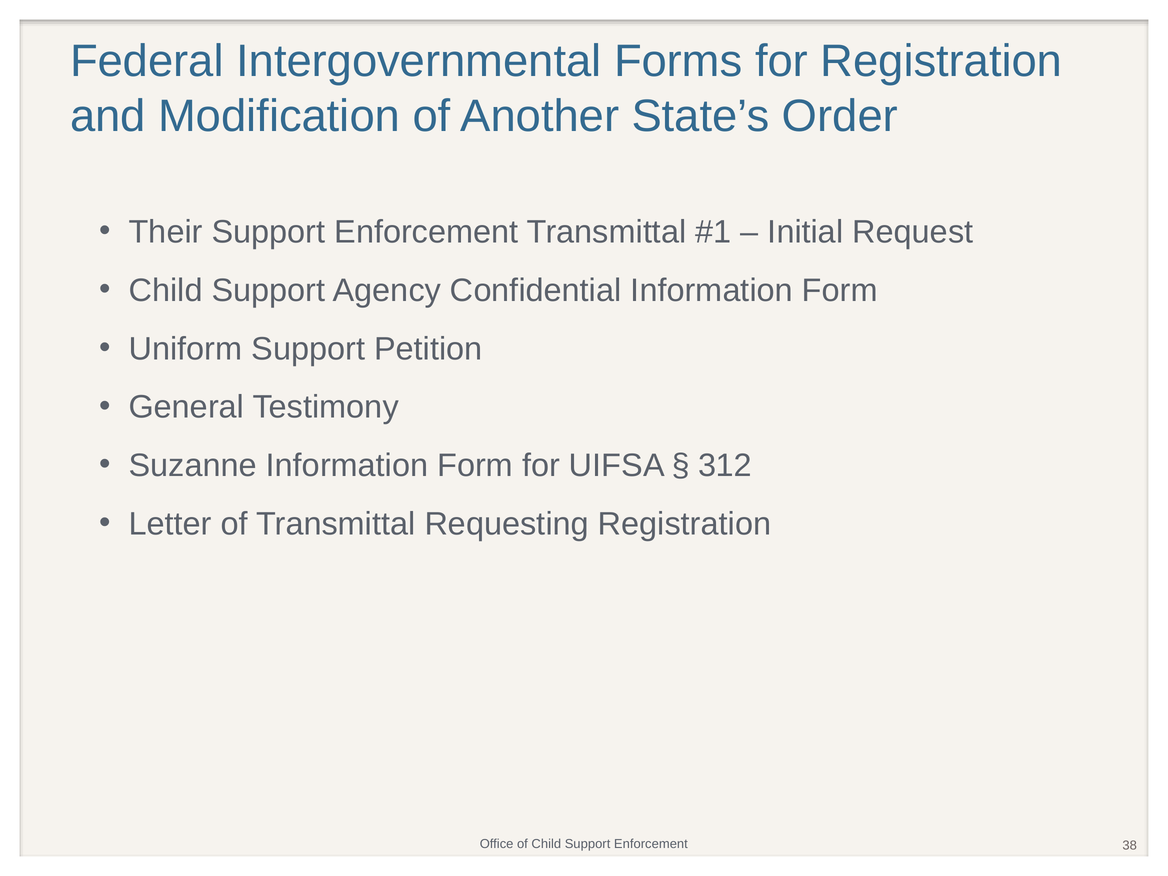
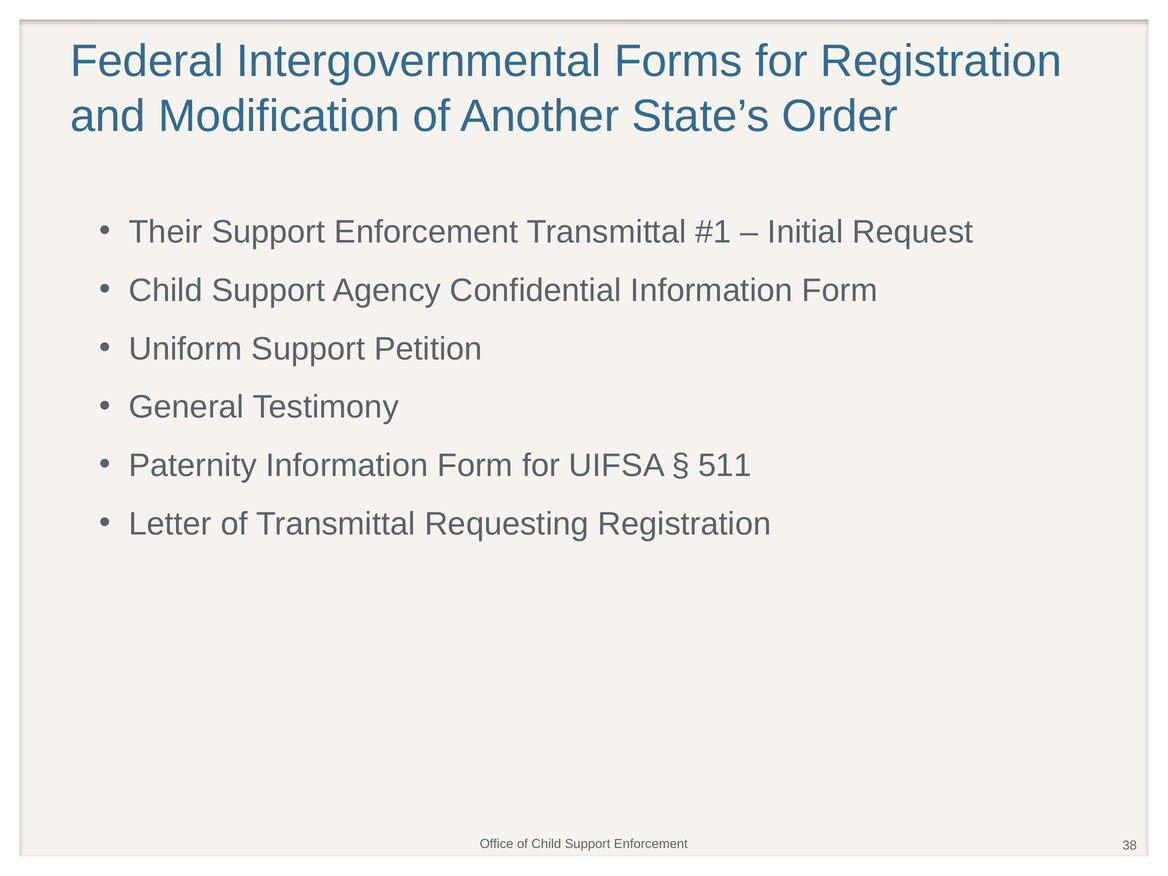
Suzanne: Suzanne -> Paternity
312: 312 -> 511
